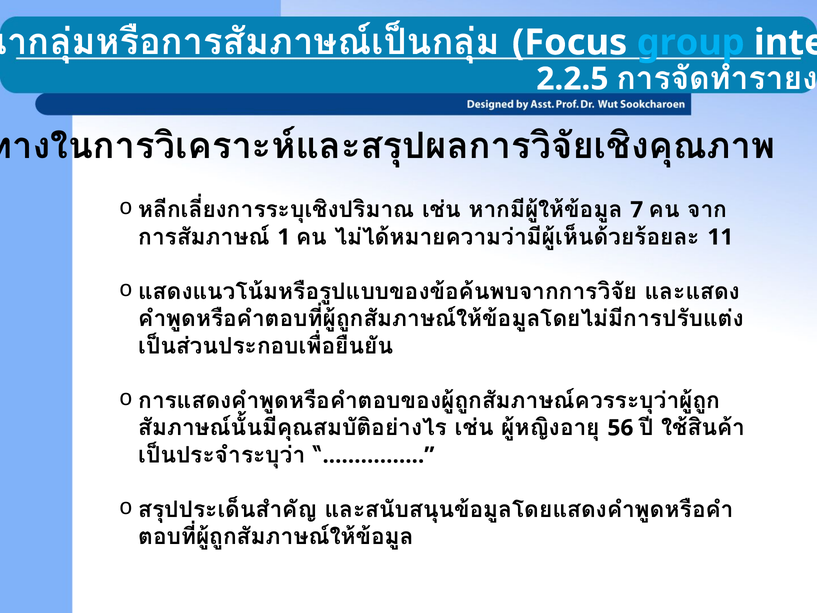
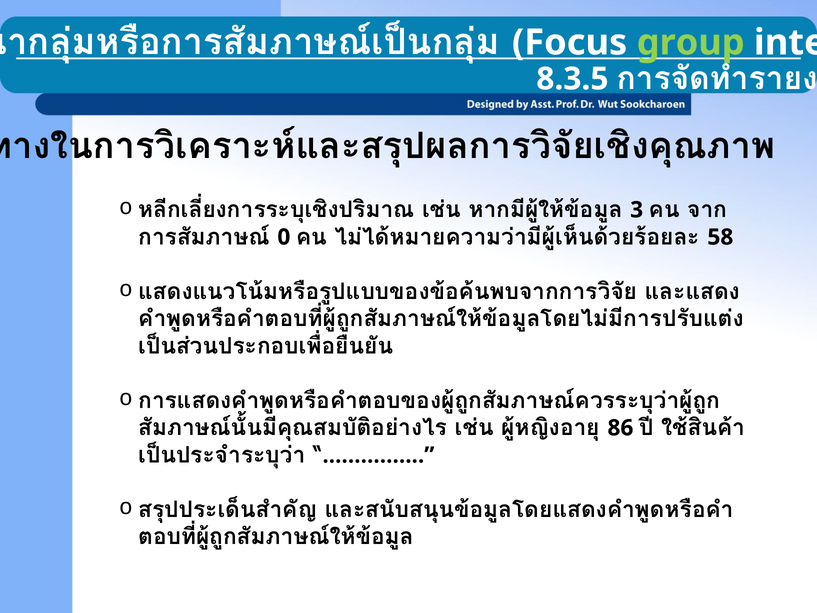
group colour: light blue -> light green
2.2.5: 2.2.5 -> 8.3.5
7: 7 -> 3
1: 1 -> 0
11: 11 -> 58
56: 56 -> 86
